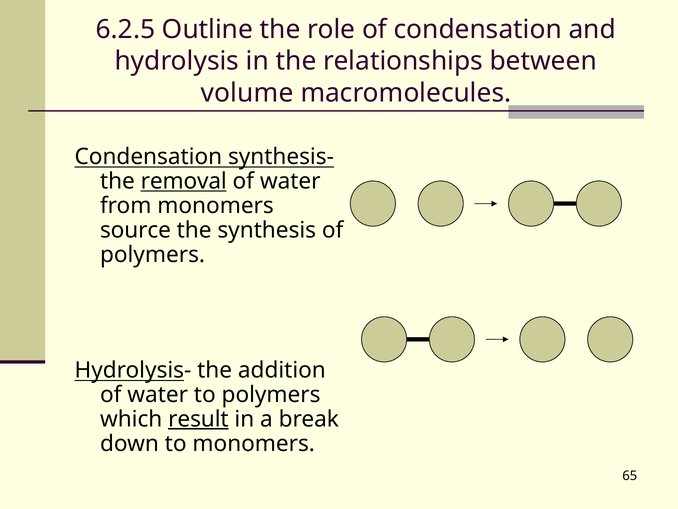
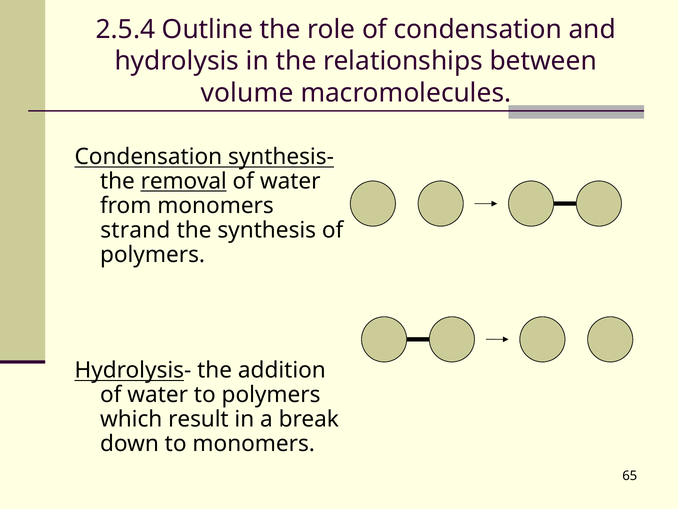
6.2.5: 6.2.5 -> 2.5.4
source: source -> strand
result underline: present -> none
